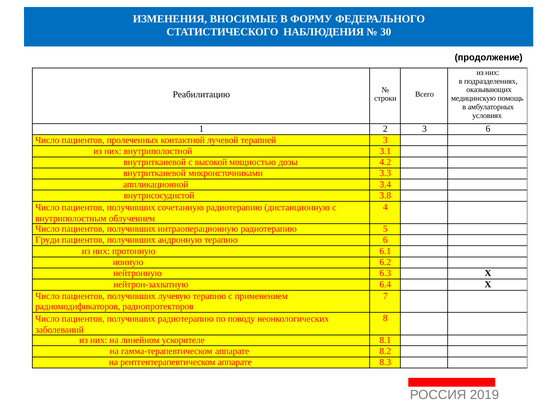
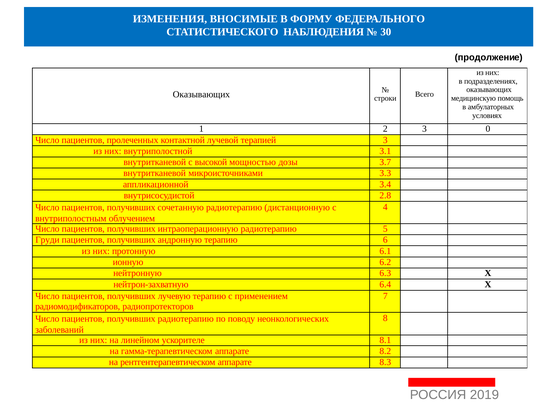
Реабилитацию at (201, 94): Реабилитацию -> Оказывающих
3 6: 6 -> 0
4.2: 4.2 -> 3.7
3.8: 3.8 -> 2.8
